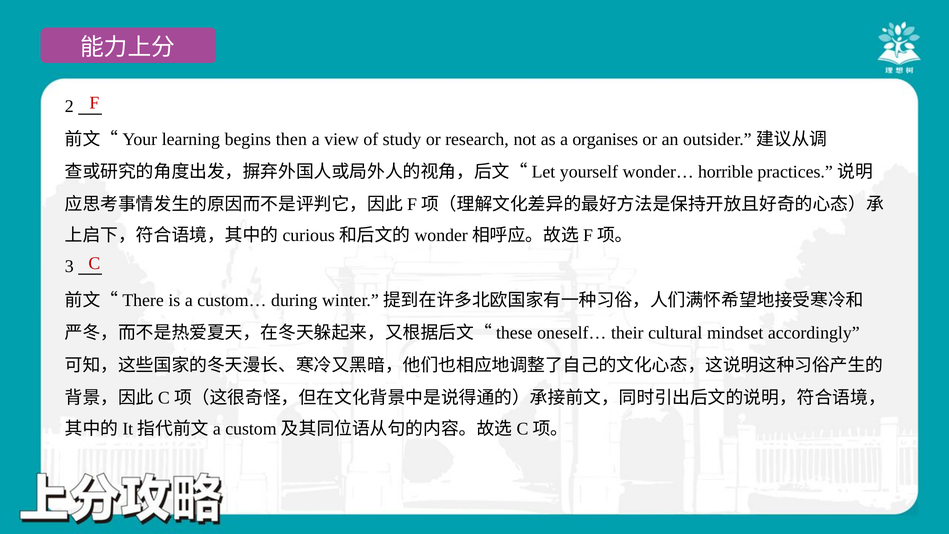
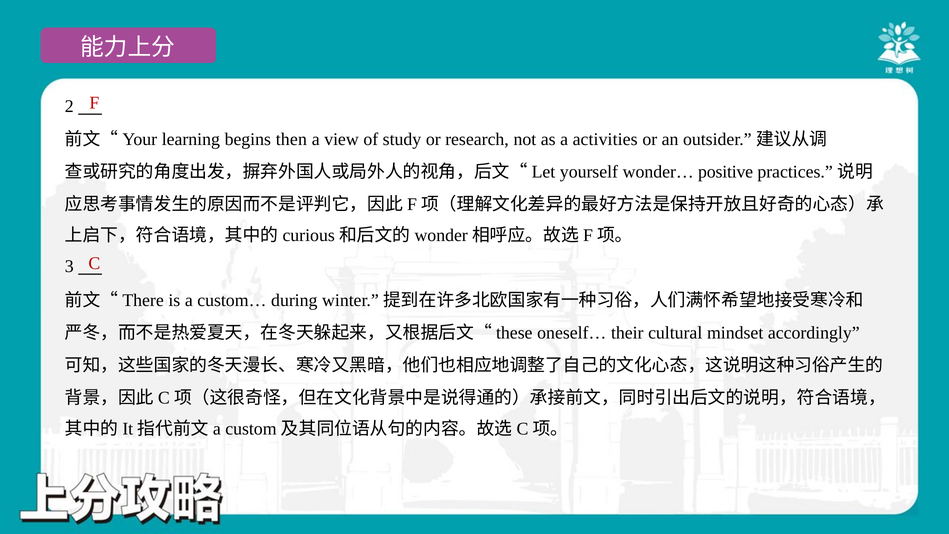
organises: organises -> activities
horrible: horrible -> positive
